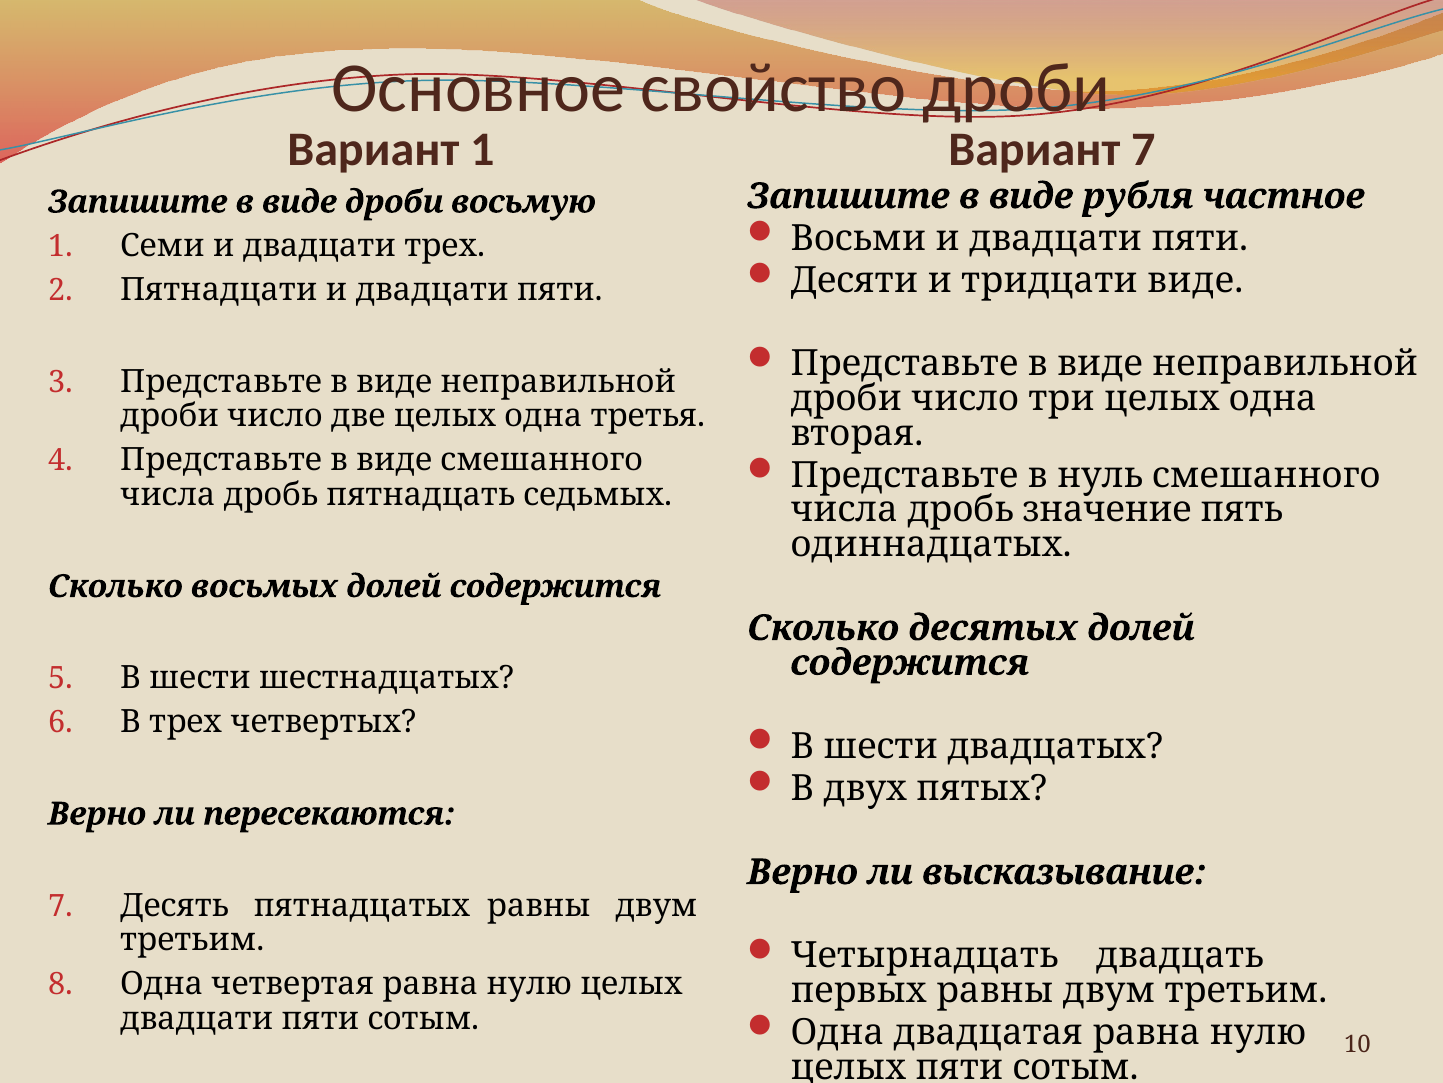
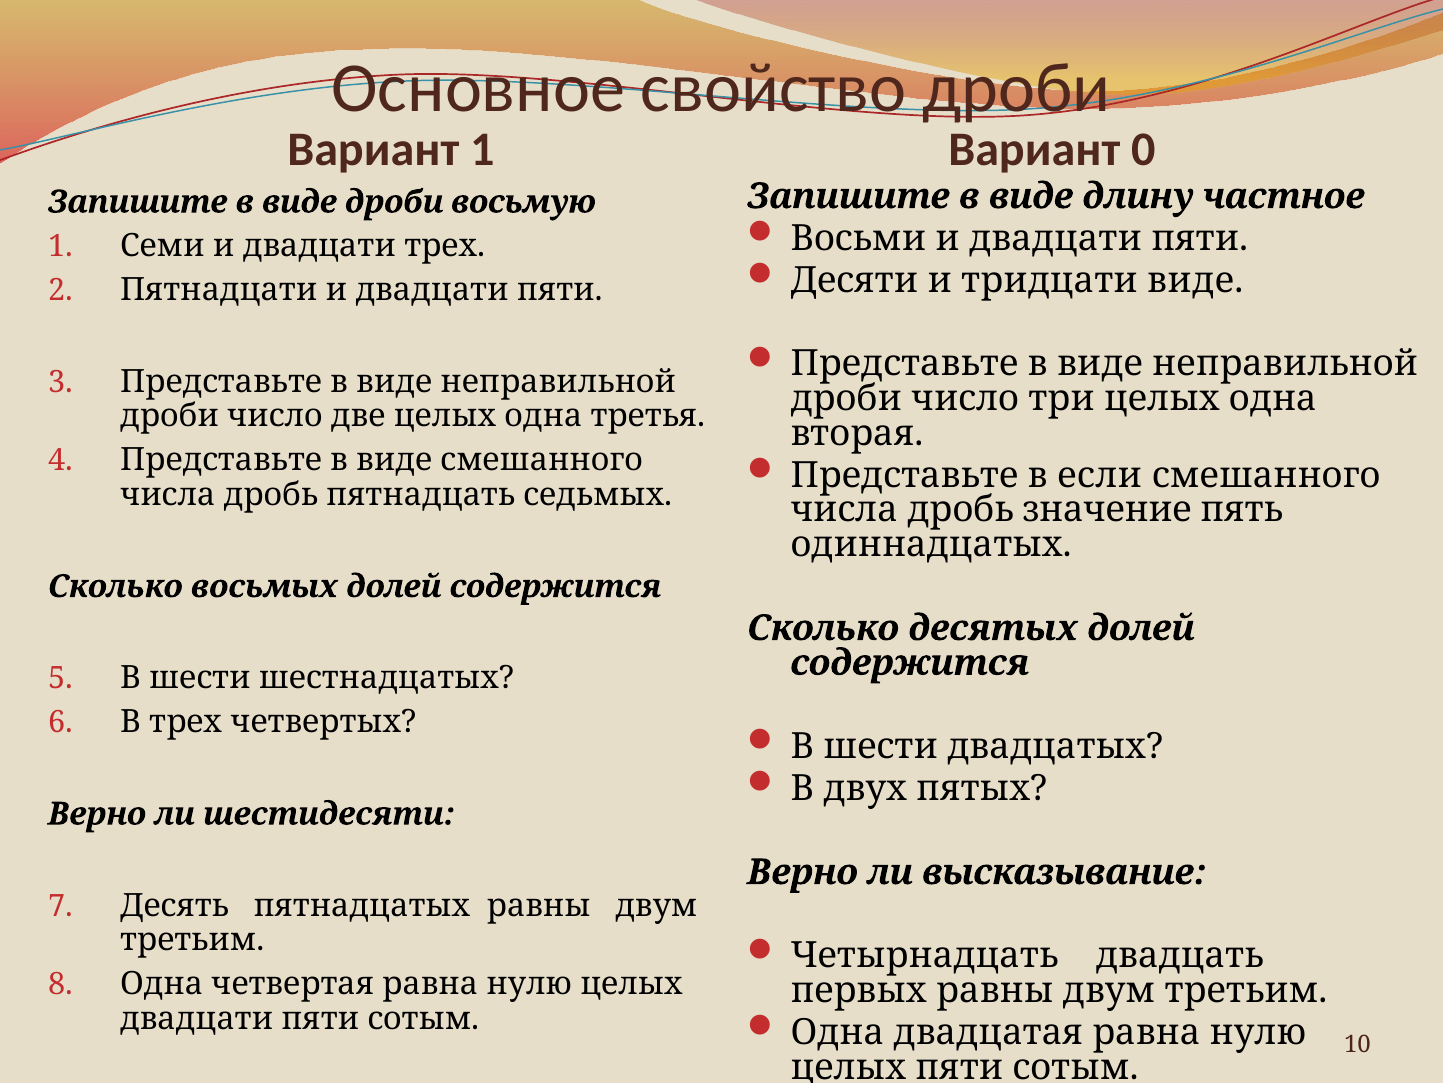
Вариант 7: 7 -> 0
рубля: рубля -> длину
нуль: нуль -> если
пересекаются: пересекаются -> шестидесяти
